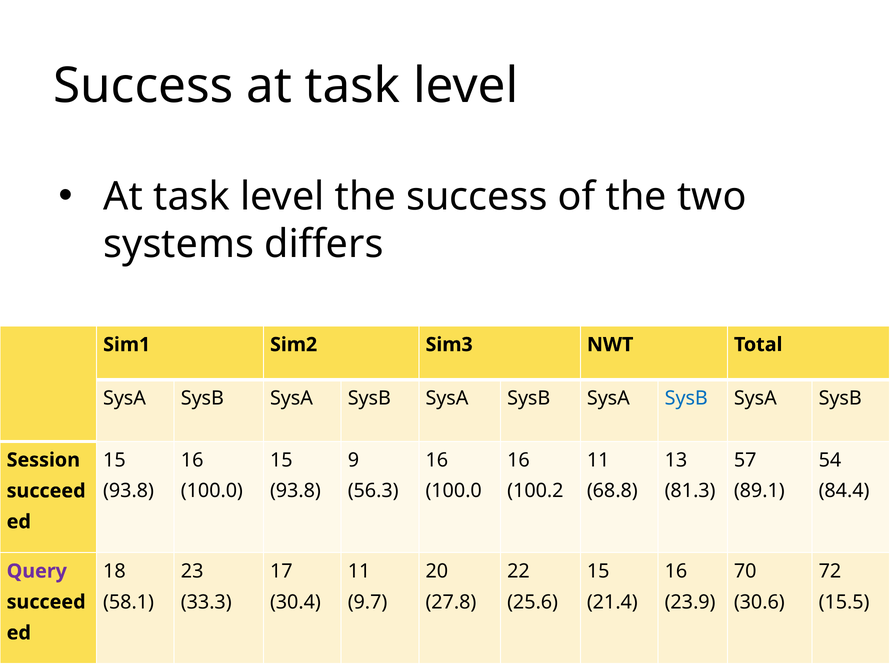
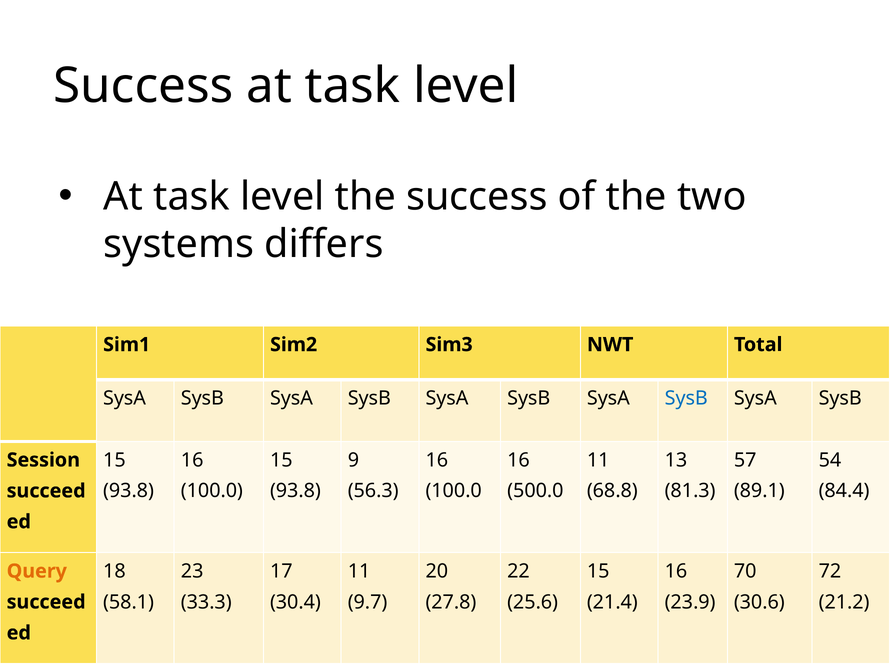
100.2: 100.2 -> 500.0
Query colour: purple -> orange
15.5: 15.5 -> 21.2
